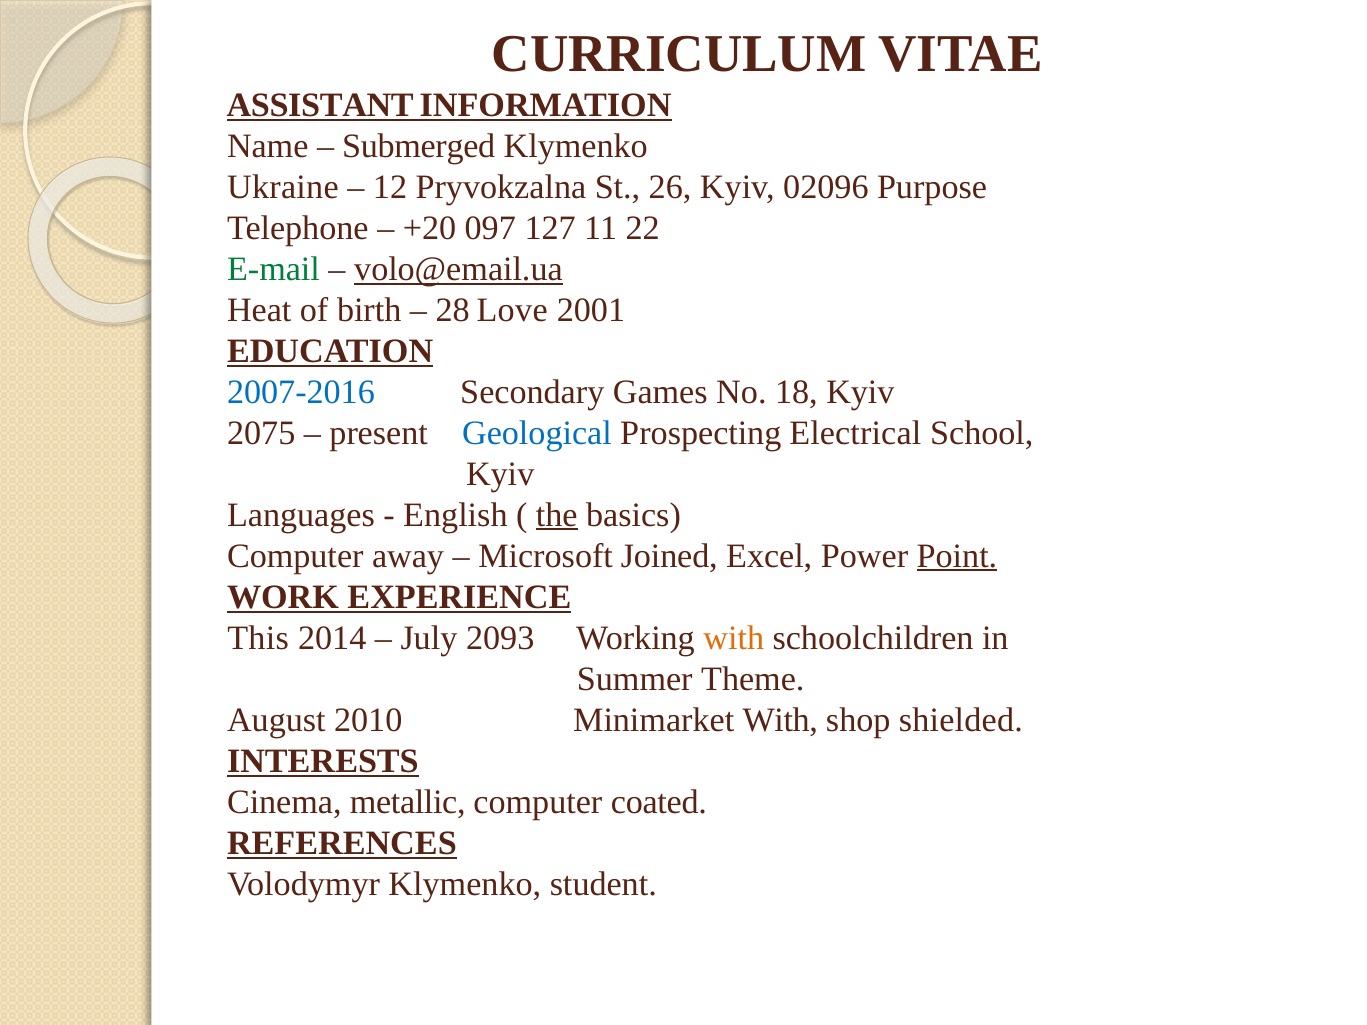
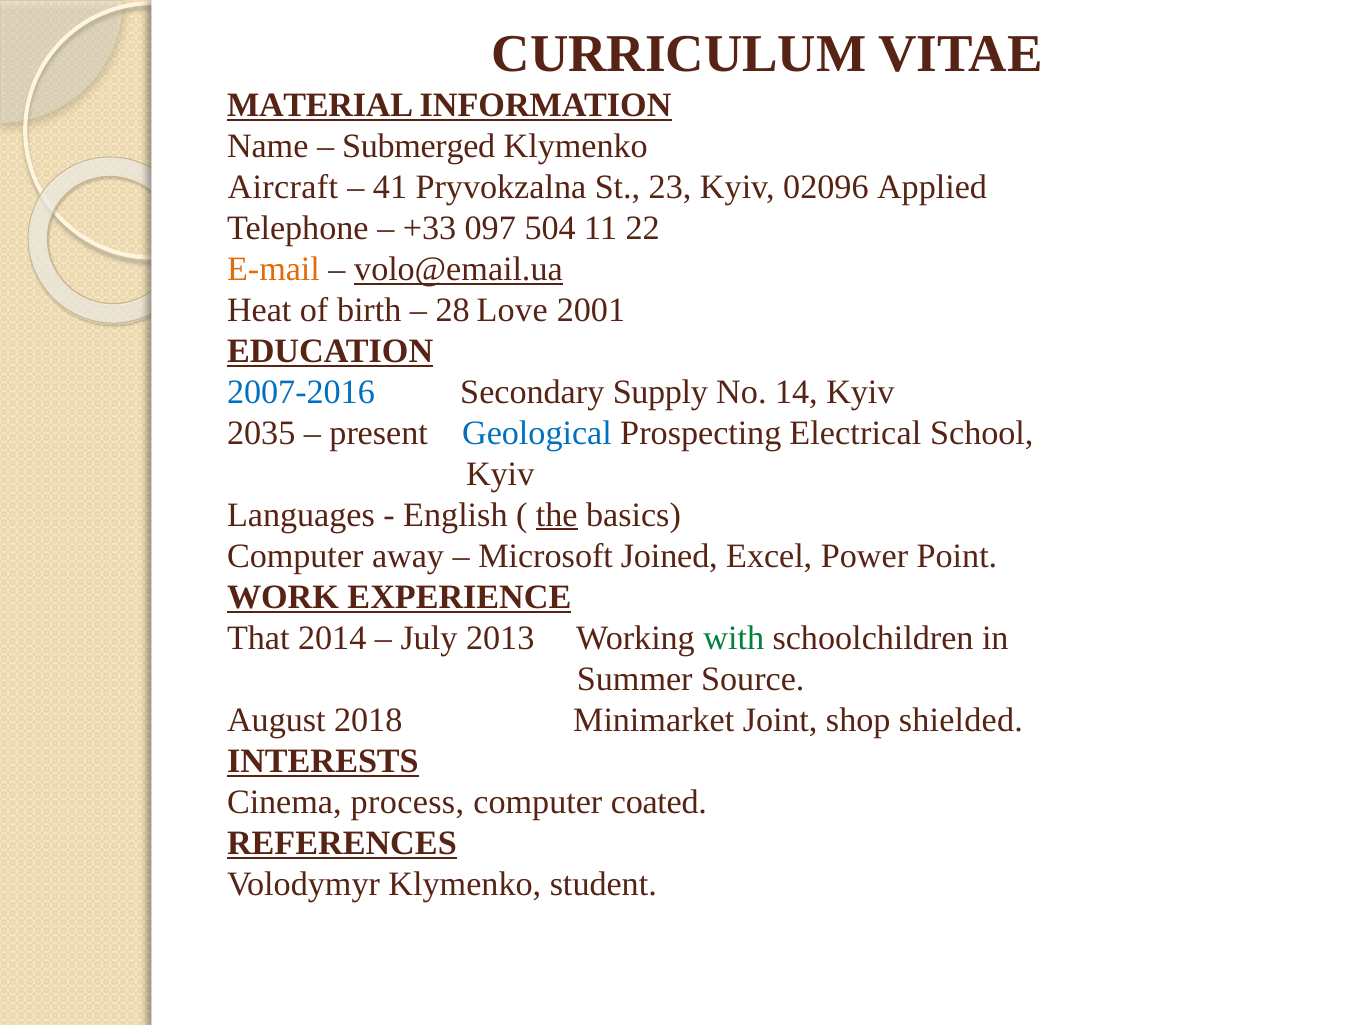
ASSISTANT: ASSISTANT -> MATERIAL
Ukraine: Ukraine -> Aircraft
12: 12 -> 41
26: 26 -> 23
Purpose: Purpose -> Applied
+20: +20 -> +33
127: 127 -> 504
E-mail colour: green -> orange
Games: Games -> Supply
18: 18 -> 14
2075: 2075 -> 2035
Point underline: present -> none
This: This -> That
2093: 2093 -> 2013
with at (734, 638) colour: orange -> green
Theme: Theme -> Source
2010: 2010 -> 2018
Minimarket With: With -> Joint
metallic: metallic -> process
